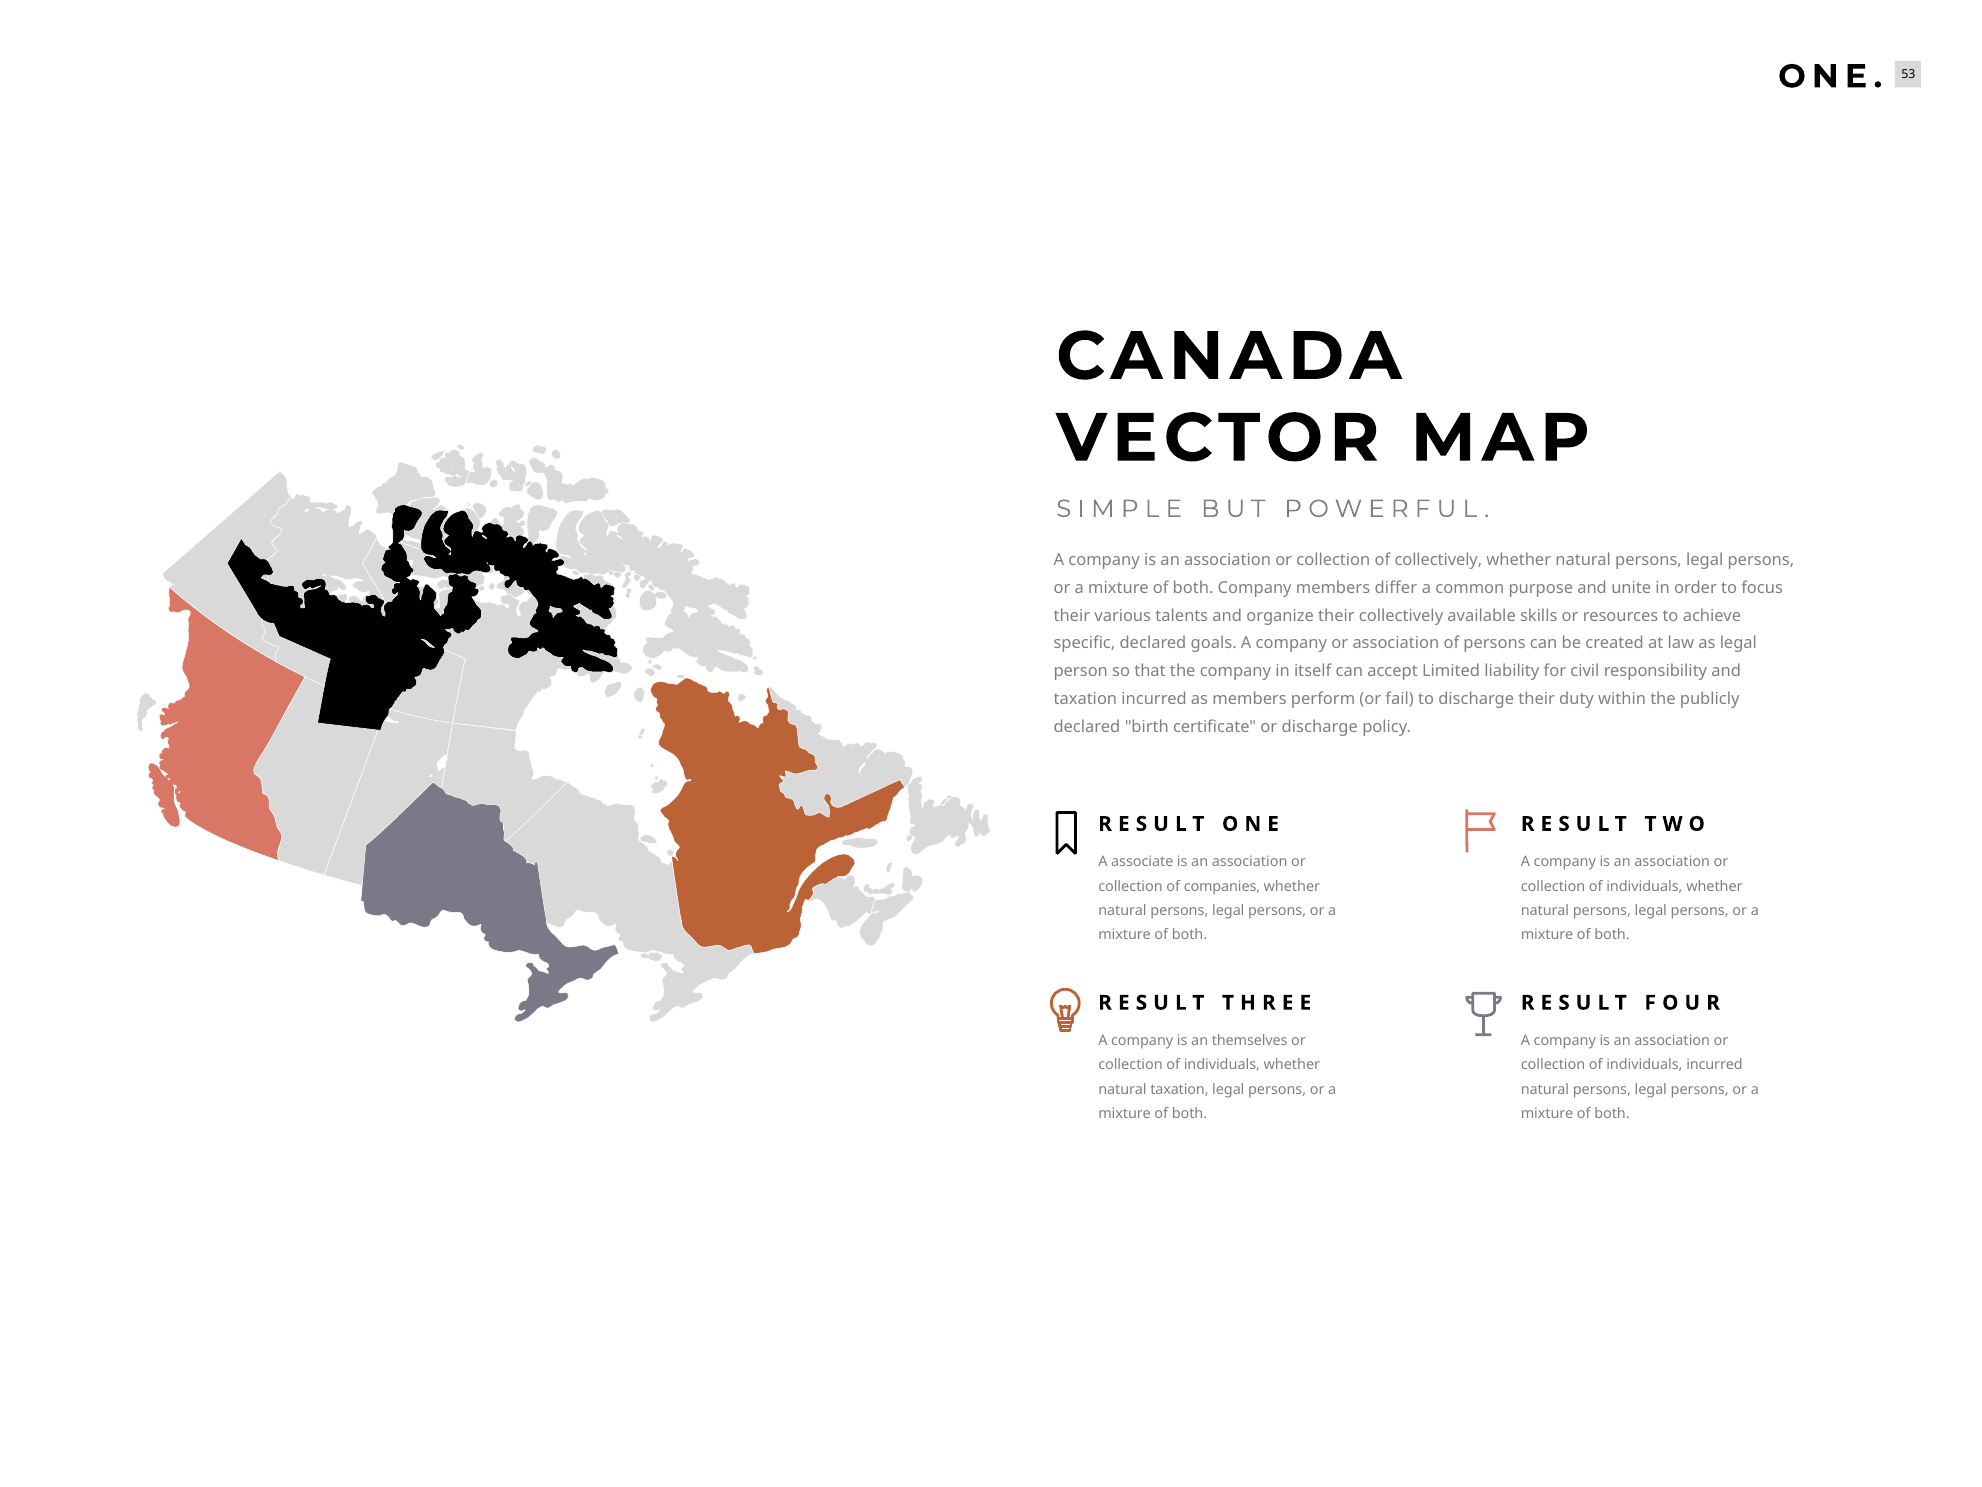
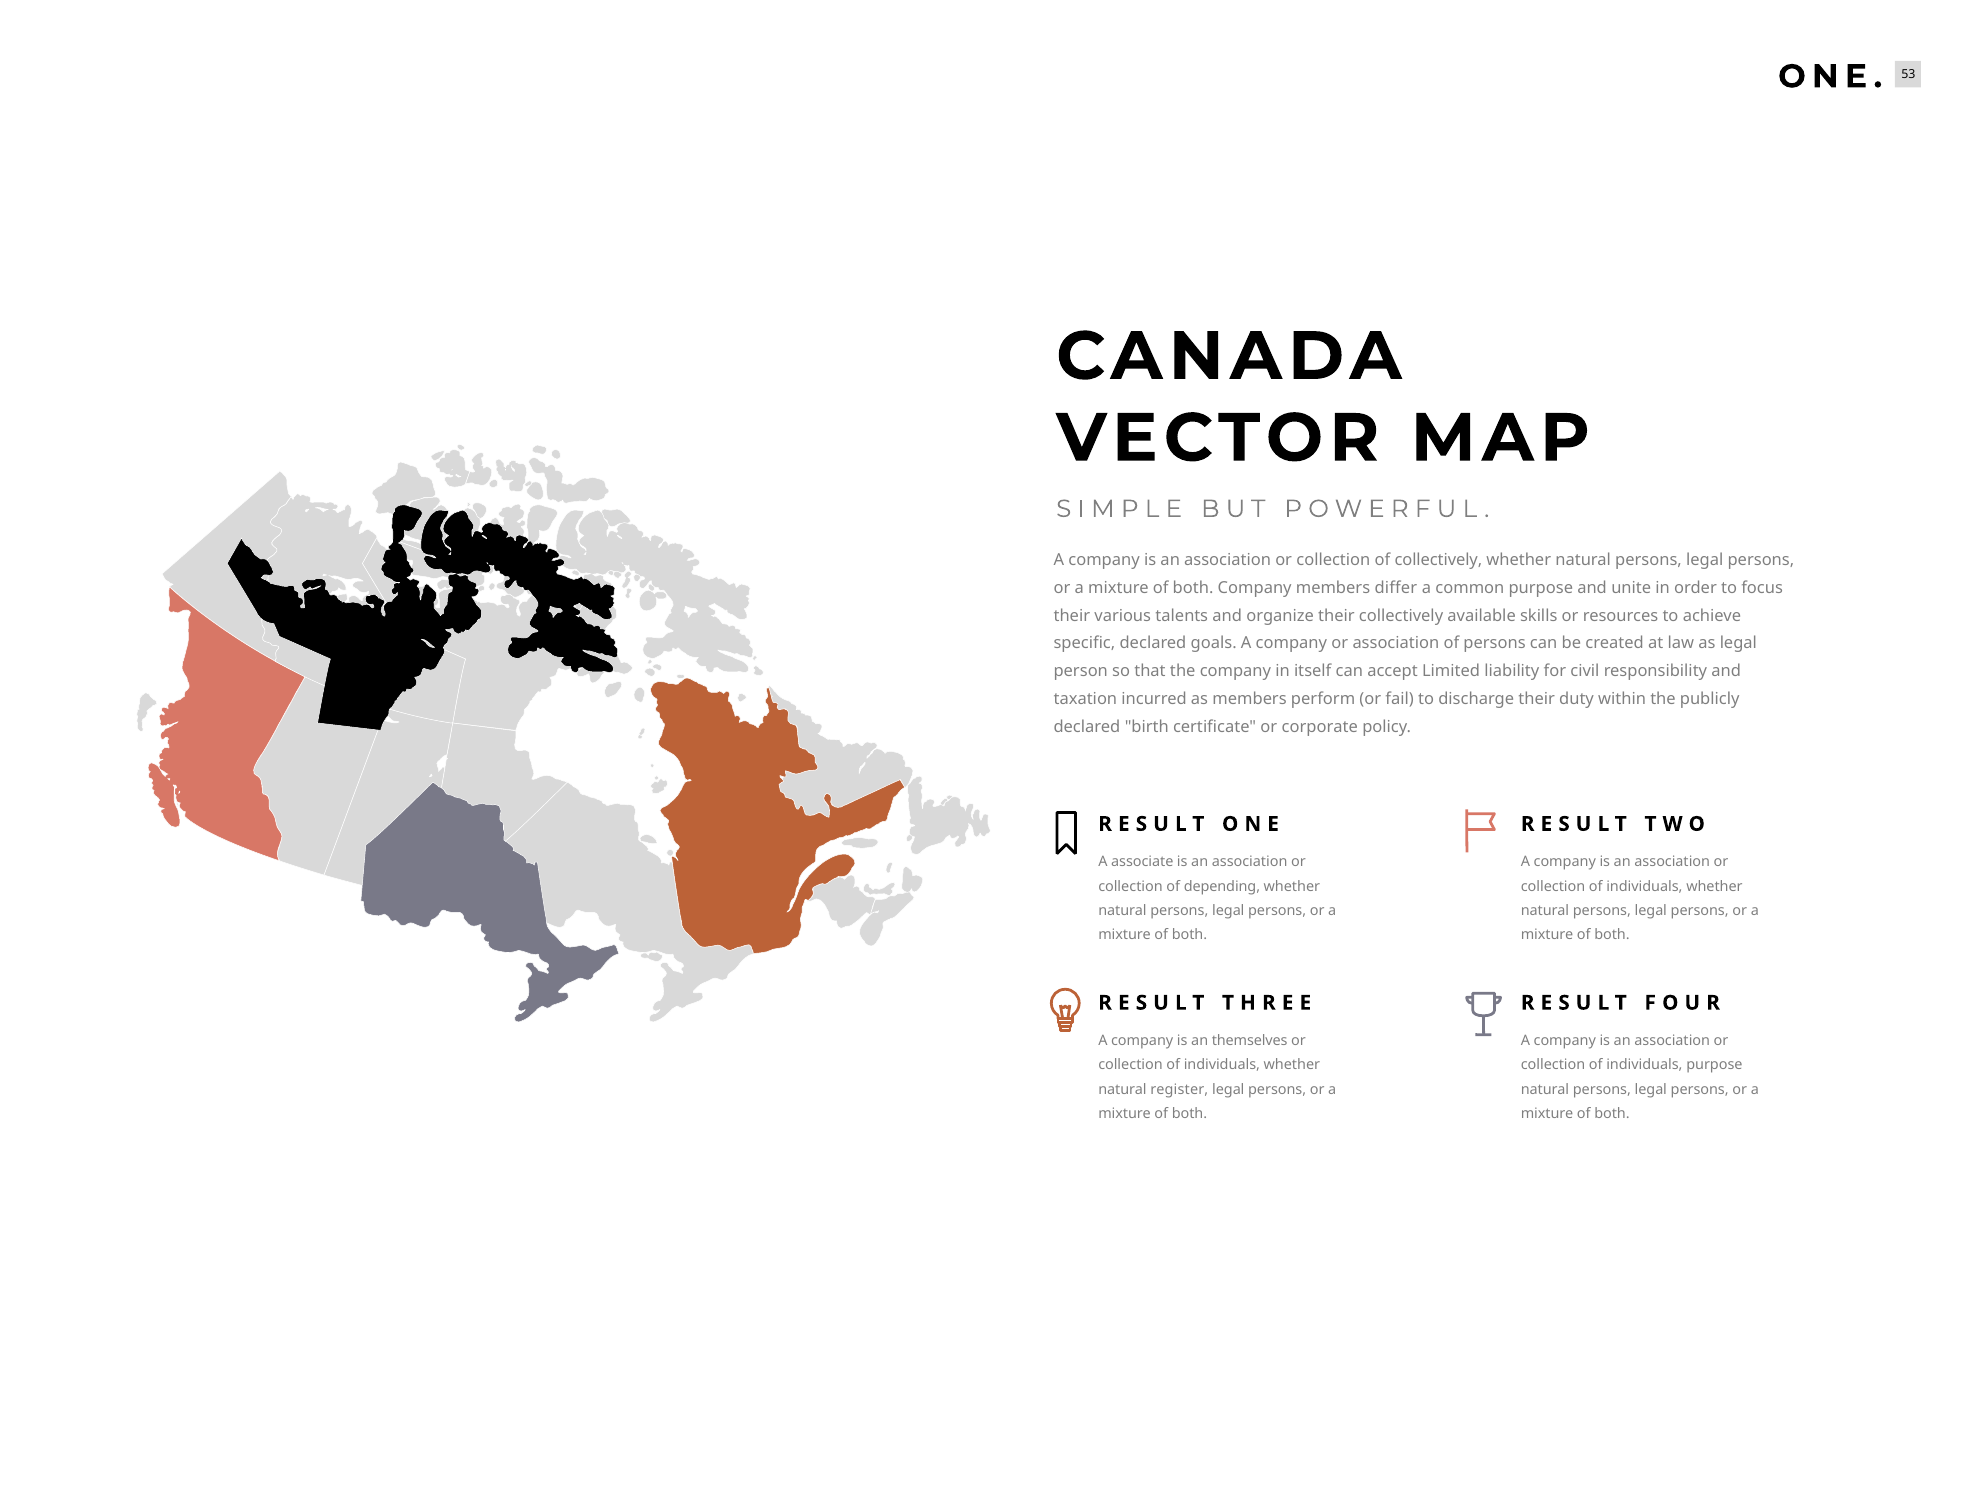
or discharge: discharge -> corporate
companies: companies -> depending
individuals incurred: incurred -> purpose
natural taxation: taxation -> register
